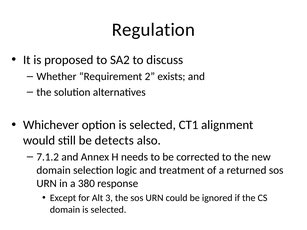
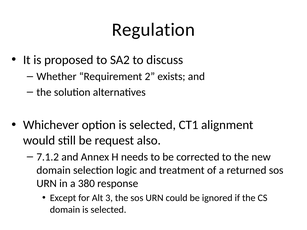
detects: detects -> request
